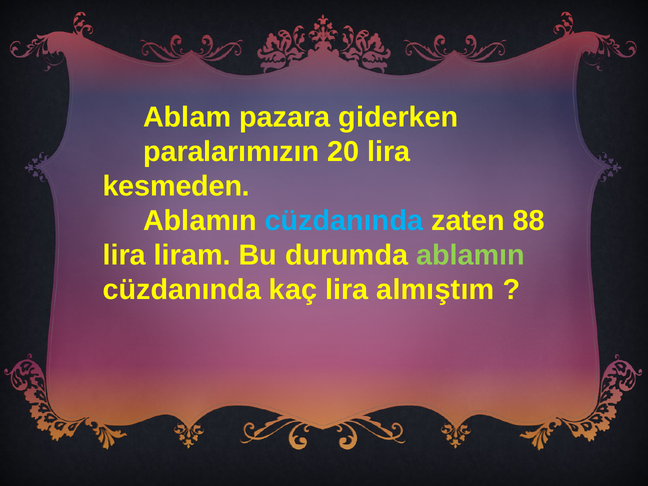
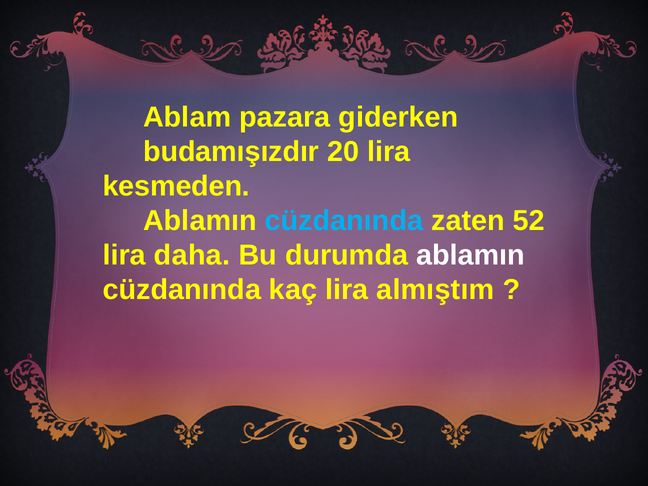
paralarımızın: paralarımızın -> budamışızdır
88: 88 -> 52
liram: liram -> daha
ablamın at (471, 255) colour: light green -> white
